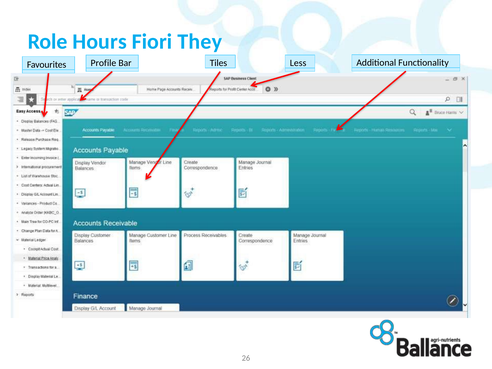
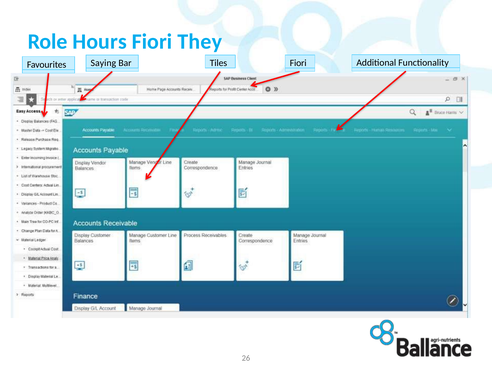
Profile: Profile -> Saying
Bar Less: Less -> Fiori
